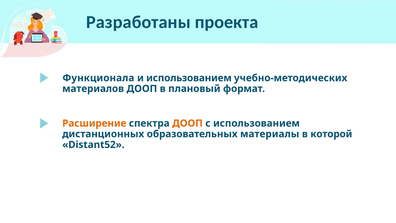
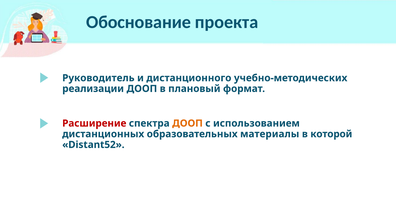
Разработаны: Разработаны -> Обоснование
Функционала: Функционала -> Руководитель
и использованием: использованием -> дистанционного
материалов: материалов -> реализации
Расширение colour: orange -> red
